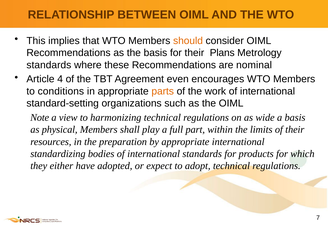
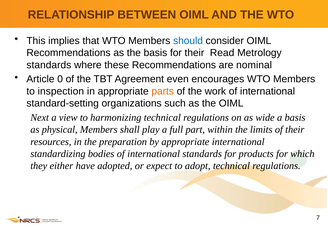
should colour: orange -> blue
Plans: Plans -> Read
4: 4 -> 0
conditions: conditions -> inspection
Note: Note -> Next
